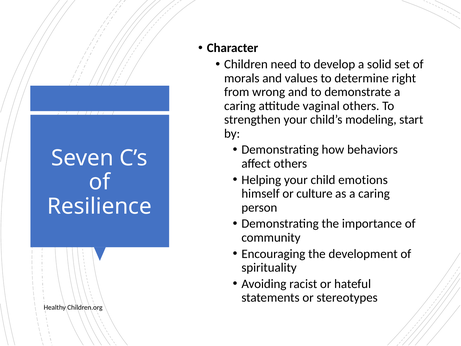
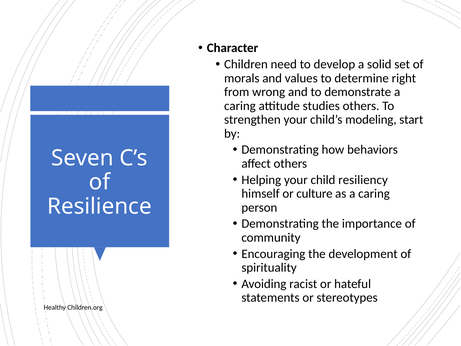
vaginal: vaginal -> studies
emotions: emotions -> resiliency
